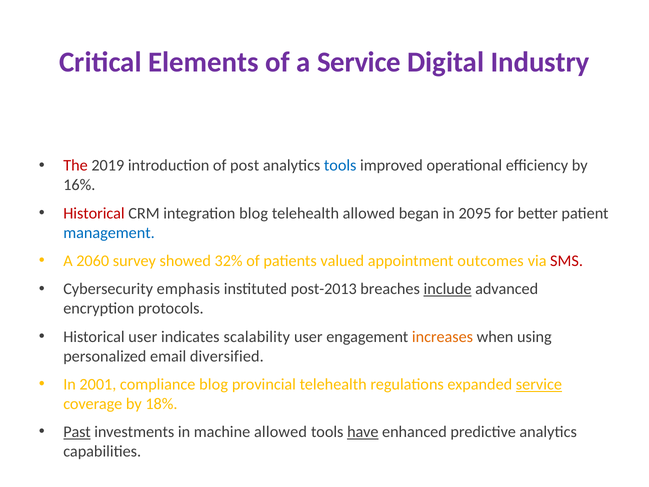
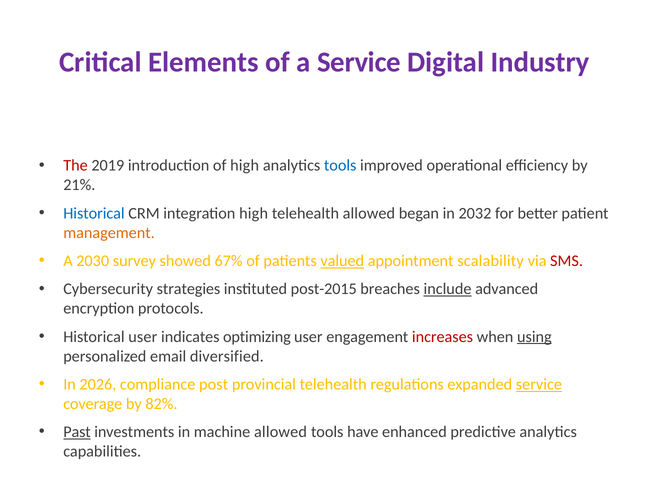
of post: post -> high
16%: 16% -> 21%
Historical at (94, 213) colour: red -> blue
integration blog: blog -> high
2095: 2095 -> 2032
management colour: blue -> orange
2060: 2060 -> 2030
32%: 32% -> 67%
valued underline: none -> present
outcomes: outcomes -> scalability
emphasis: emphasis -> strategies
post-2013: post-2013 -> post-2015
scalability: scalability -> optimizing
increases colour: orange -> red
using underline: none -> present
2001: 2001 -> 2026
compliance blog: blog -> post
18%: 18% -> 82%
have underline: present -> none
